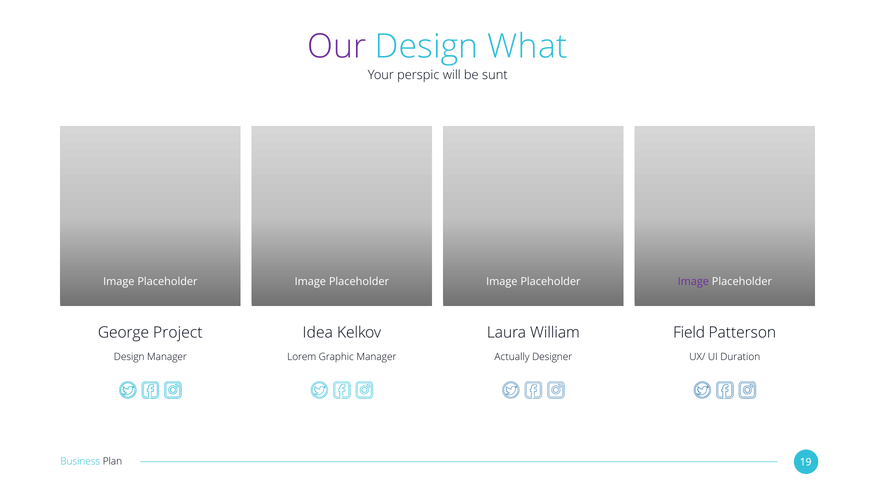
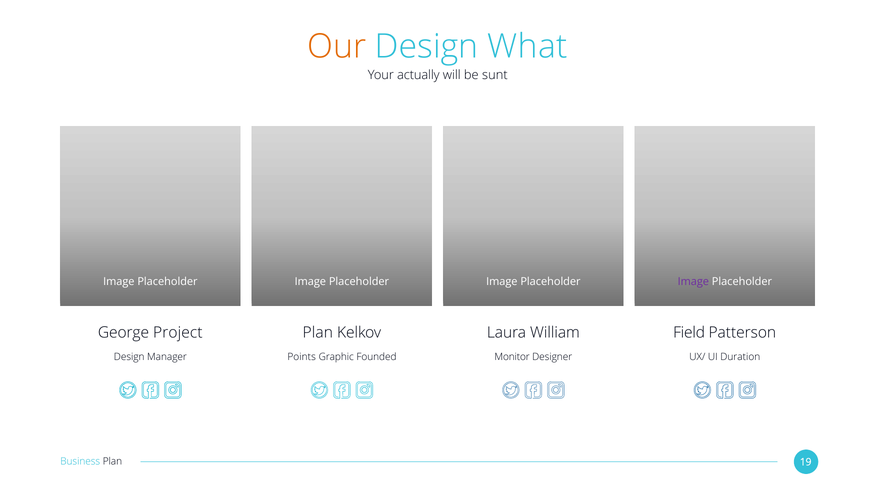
Our colour: purple -> orange
perspic: perspic -> actually
Idea at (318, 332): Idea -> Plan
Lorem: Lorem -> Points
Graphic Manager: Manager -> Founded
Actually: Actually -> Monitor
